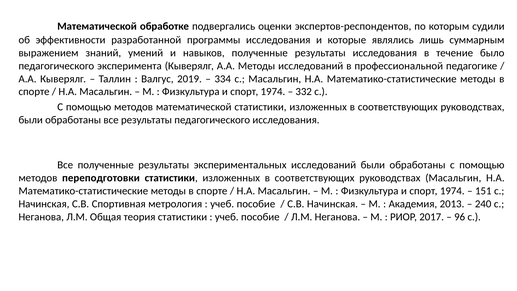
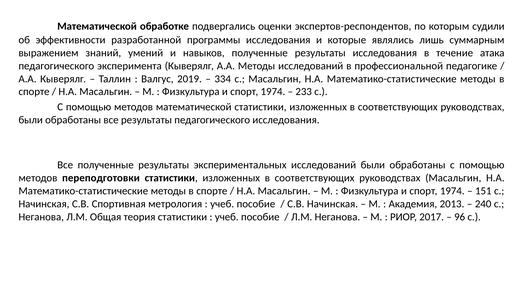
было: было -> атака
332: 332 -> 233
